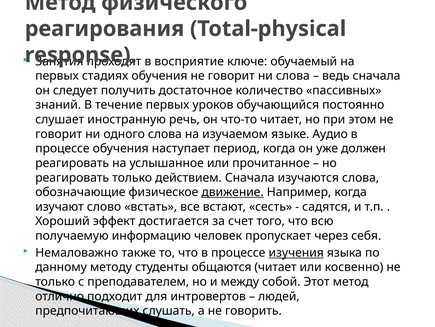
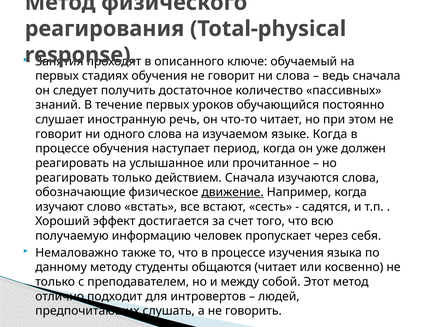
восприятие: восприятие -> описанного
языке Аудио: Аудио -> Когда
изучения underline: present -> none
